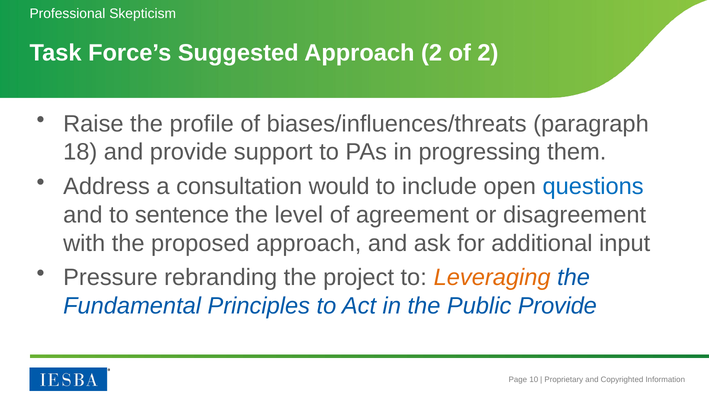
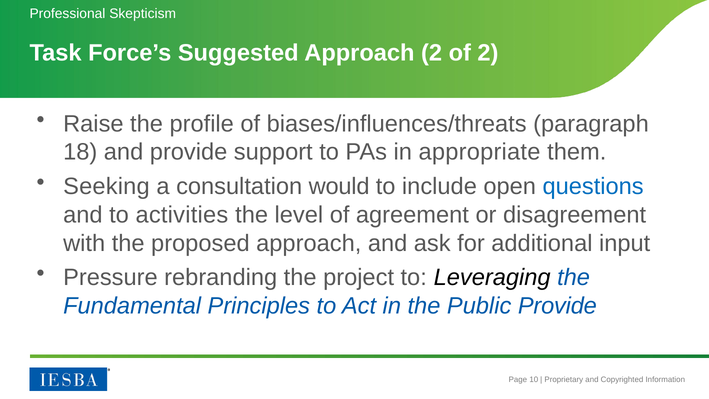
progressing: progressing -> appropriate
Address: Address -> Seeking
sentence: sentence -> activities
Leveraging colour: orange -> black
